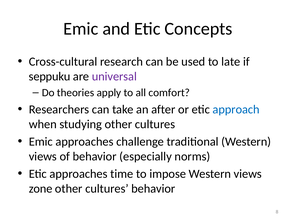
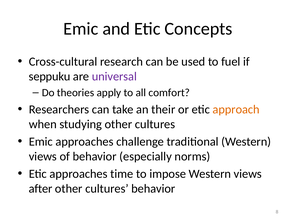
late: late -> fuel
after: after -> their
approach colour: blue -> orange
zone: zone -> after
